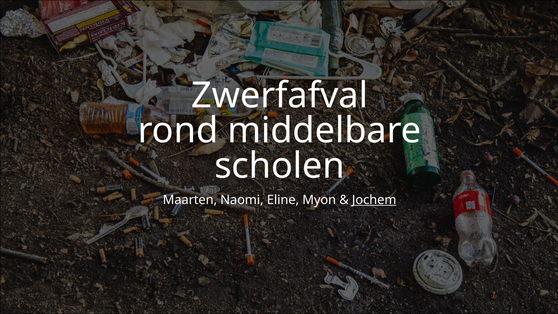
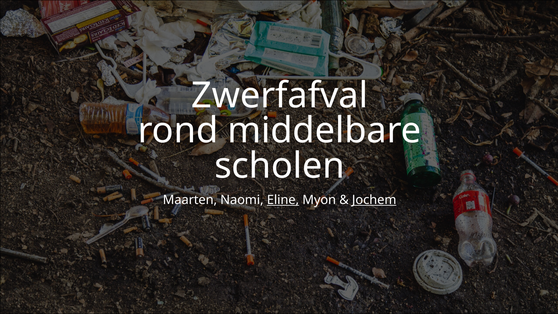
Eline underline: none -> present
